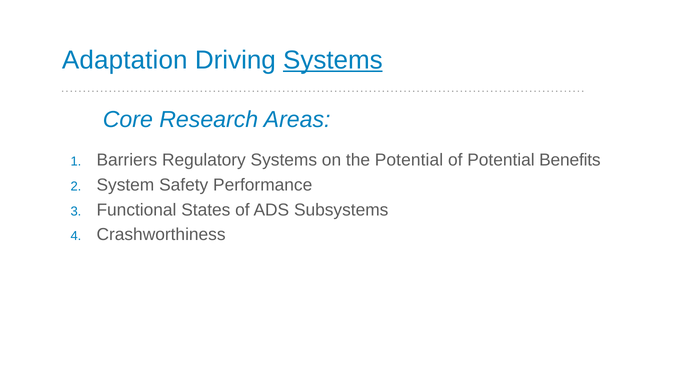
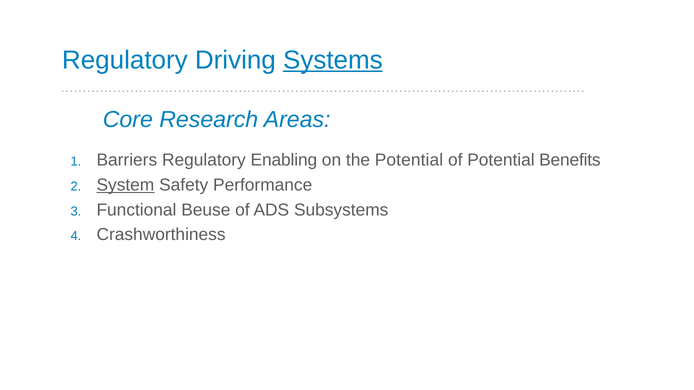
Adaptation at (125, 60): Adaptation -> Regulatory
Regulatory Systems: Systems -> Enabling
System underline: none -> present
States: States -> Beuse
